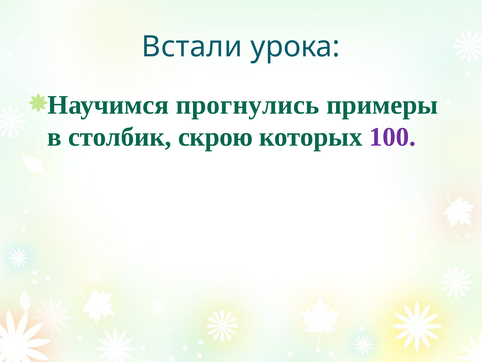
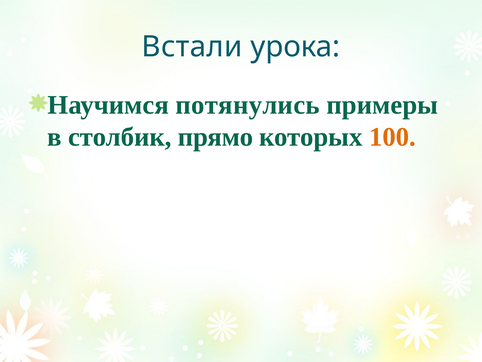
прогнулись: прогнулись -> потянулись
скрою: скрою -> прямо
100 colour: purple -> orange
